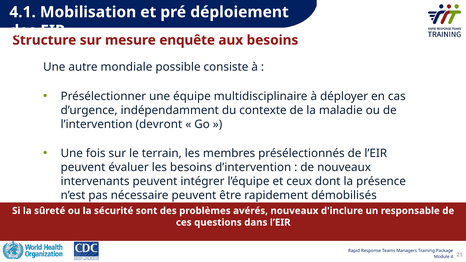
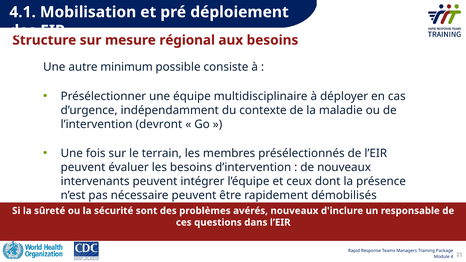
enquête: enquête -> régional
mondiale: mondiale -> minimum
